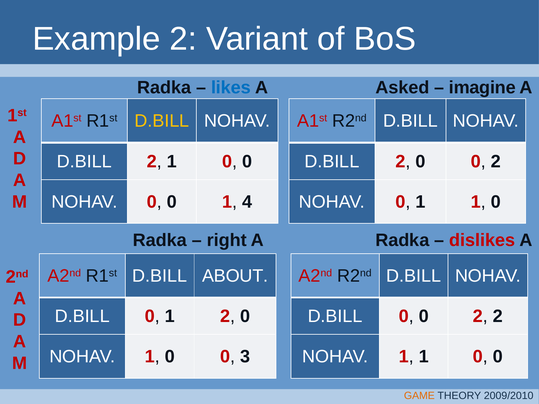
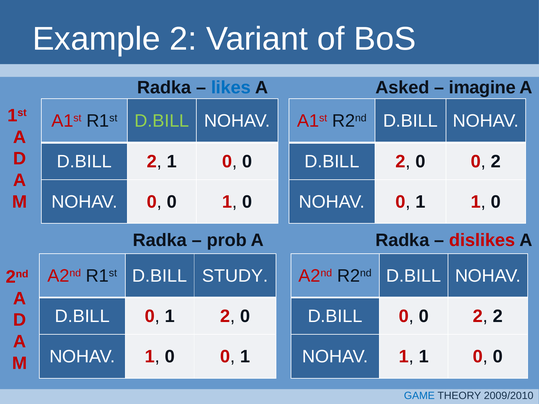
D.BILL at (162, 121) colour: yellow -> light green
0 1 4: 4 -> 0
right: right -> prob
ABOUT: ABOUT -> STUDY
1 0 0 3: 3 -> 1
GAME colour: orange -> blue
